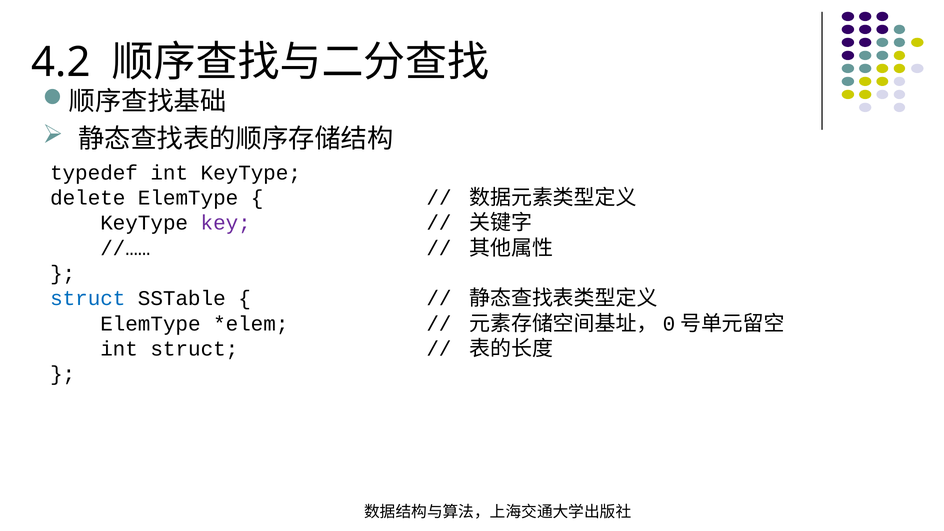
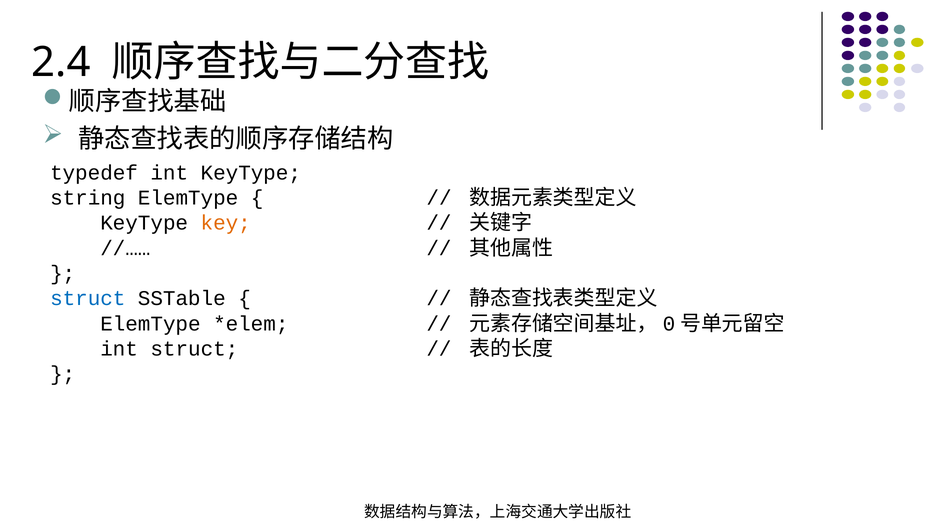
4.2: 4.2 -> 2.4
delete: delete -> string
key colour: purple -> orange
